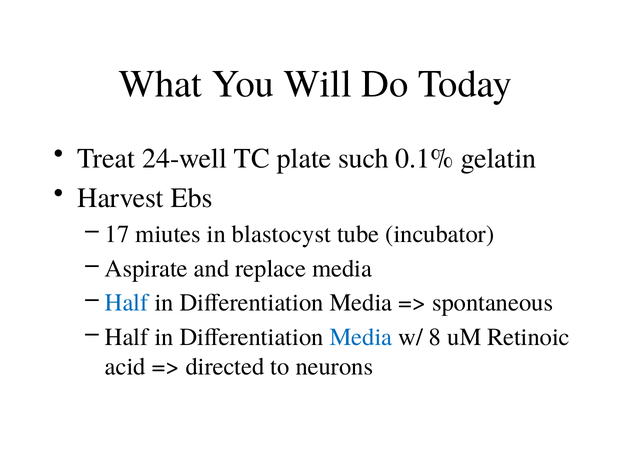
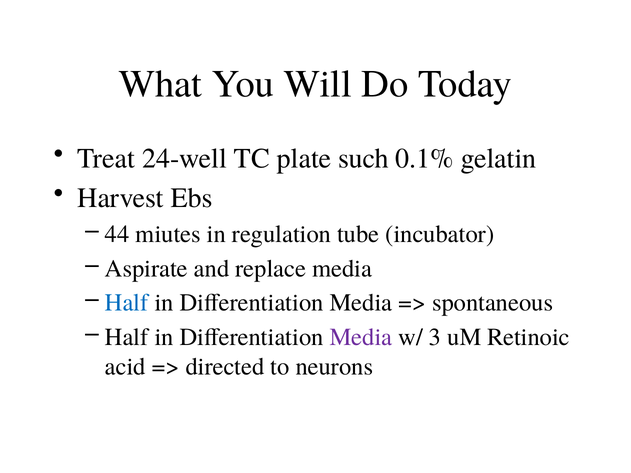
17: 17 -> 44
blastocyst: blastocyst -> regulation
Media at (361, 337) colour: blue -> purple
8: 8 -> 3
